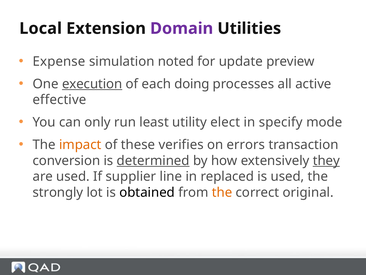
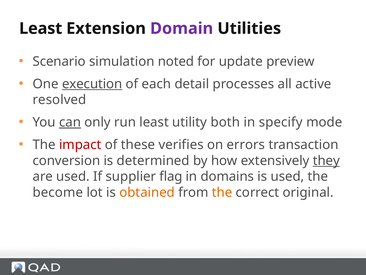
Local at (41, 28): Local -> Least
Expense: Expense -> Scenario
doing: doing -> detail
effective: effective -> resolved
can underline: none -> present
elect: elect -> both
impact colour: orange -> red
determined underline: present -> none
line: line -> flag
replaced: replaced -> domains
strongly: strongly -> become
obtained colour: black -> orange
